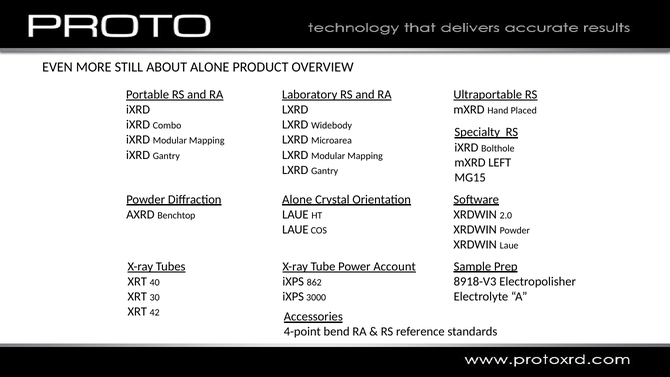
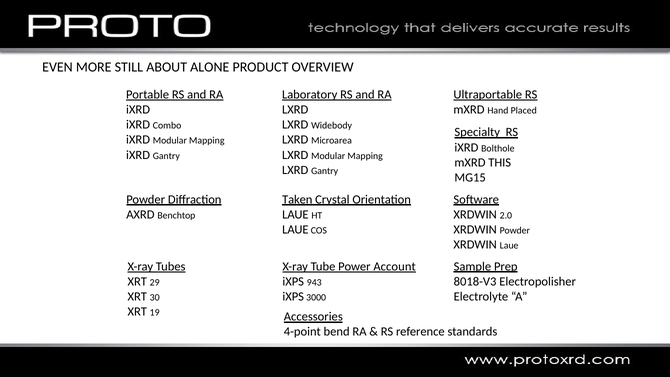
LEFT: LEFT -> THIS
Alone at (297, 199): Alone -> Taken
8918-V3: 8918-V3 -> 8018-V3
862: 862 -> 943
40: 40 -> 29
42: 42 -> 19
